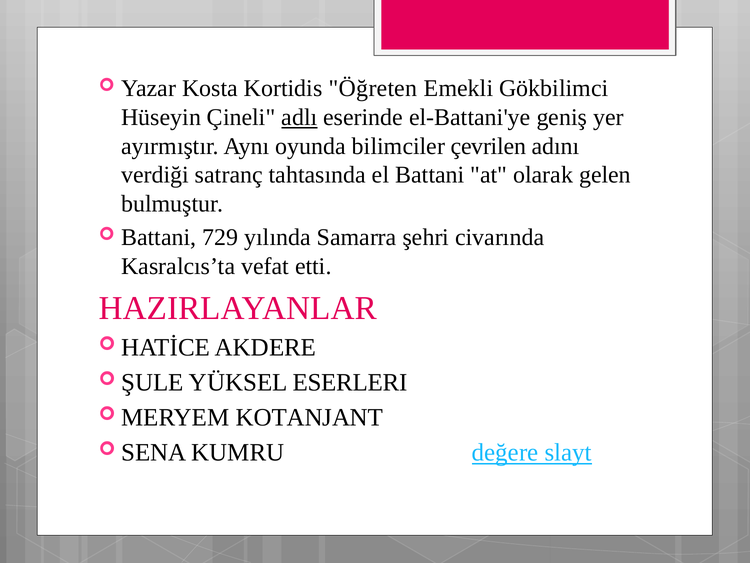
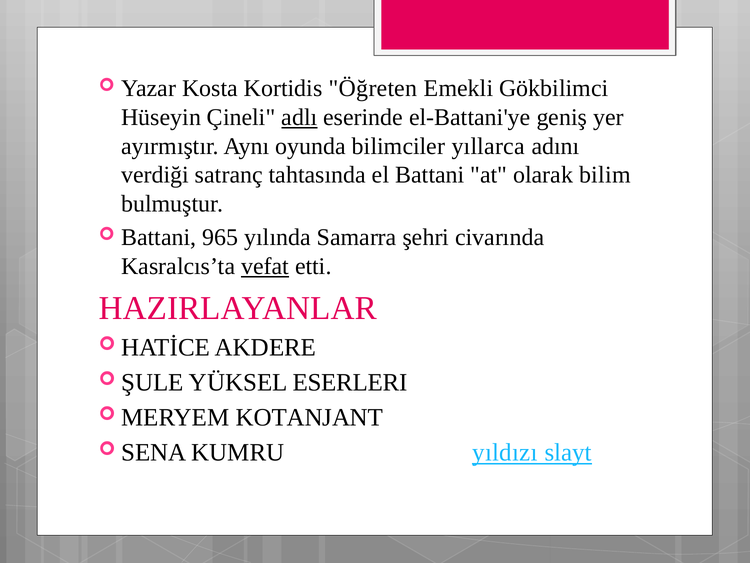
çevrilen: çevrilen -> yıllarca
gelen: gelen -> bilim
729: 729 -> 965
vefat underline: none -> present
değere: değere -> yıldızı
